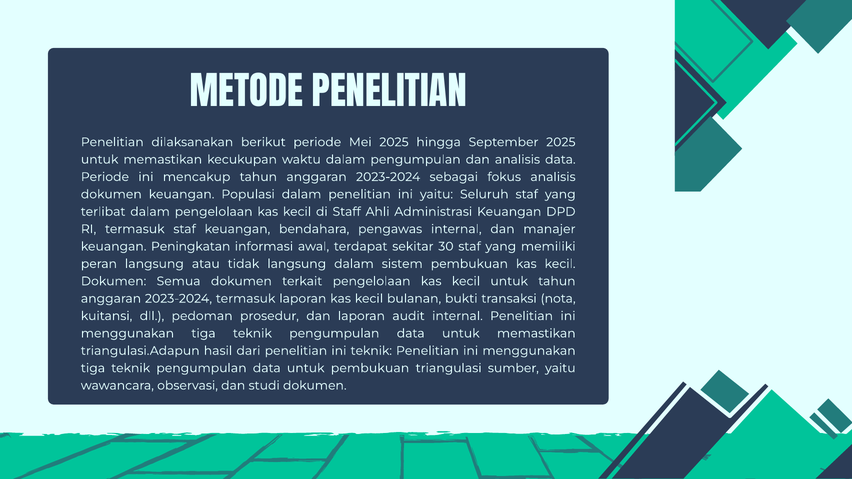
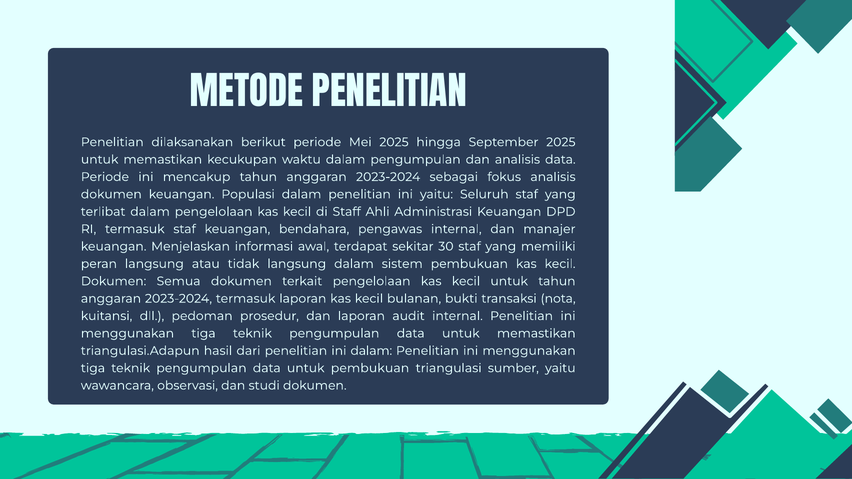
Peningkatan: Peningkatan -> Menjelaskan
ini teknik: teknik -> dalam
